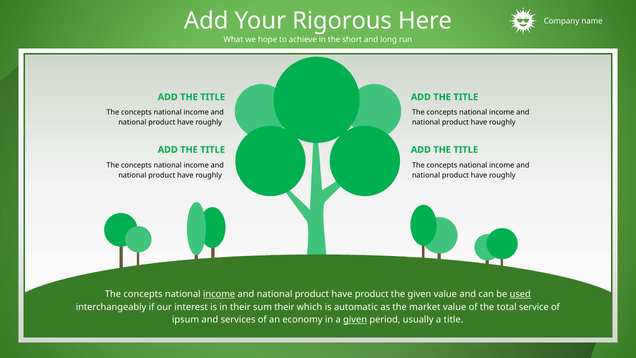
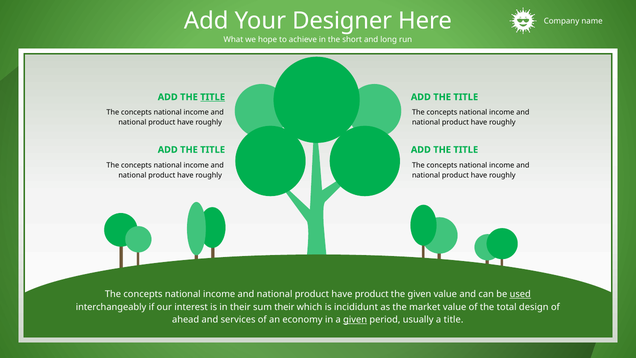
Rigorous: Rigorous -> Designer
TITLE at (213, 97) underline: none -> present
income at (219, 294) underline: present -> none
automatic: automatic -> incididunt
service: service -> design
ipsum: ipsum -> ahead
